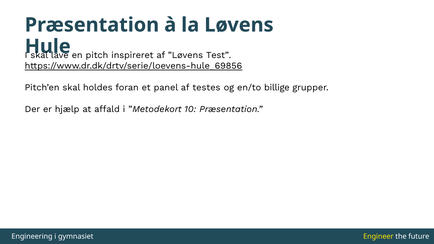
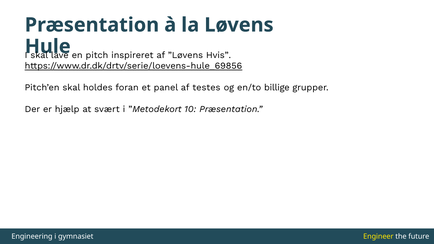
Test: Test -> Hvis
affald: affald -> svært
